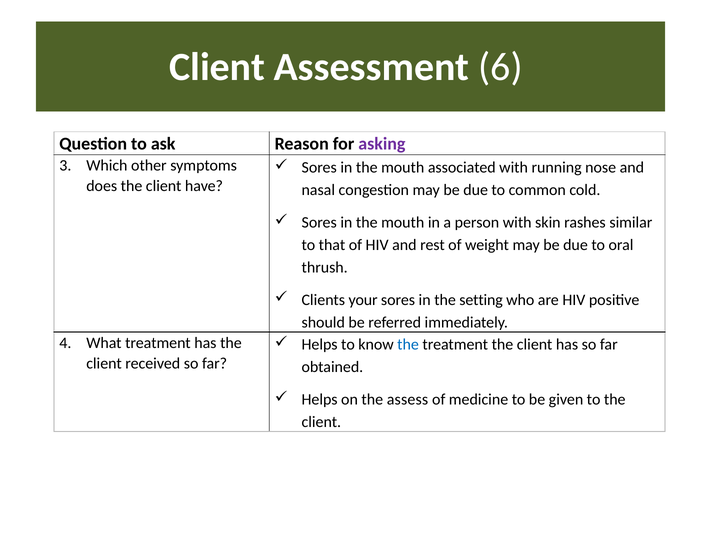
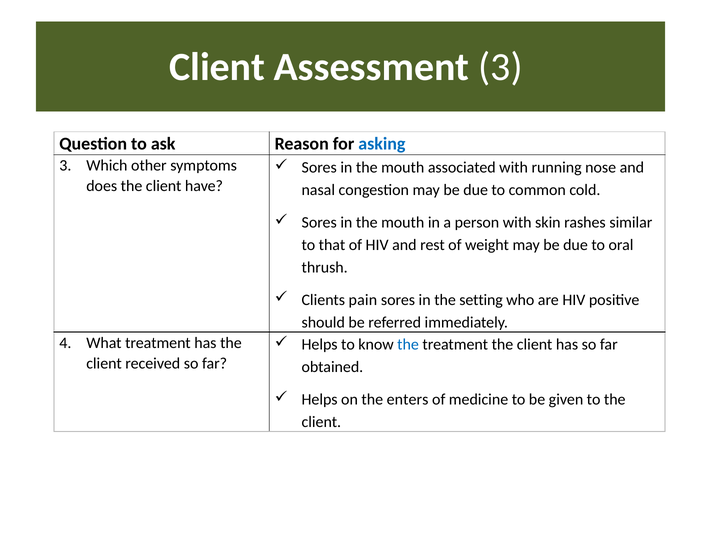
Assessment 6: 6 -> 3
asking colour: purple -> blue
your: your -> pain
assess: assess -> enters
